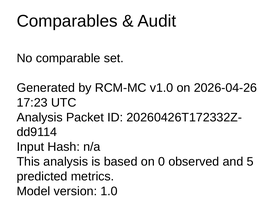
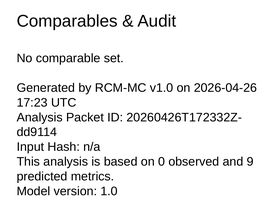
5: 5 -> 9
